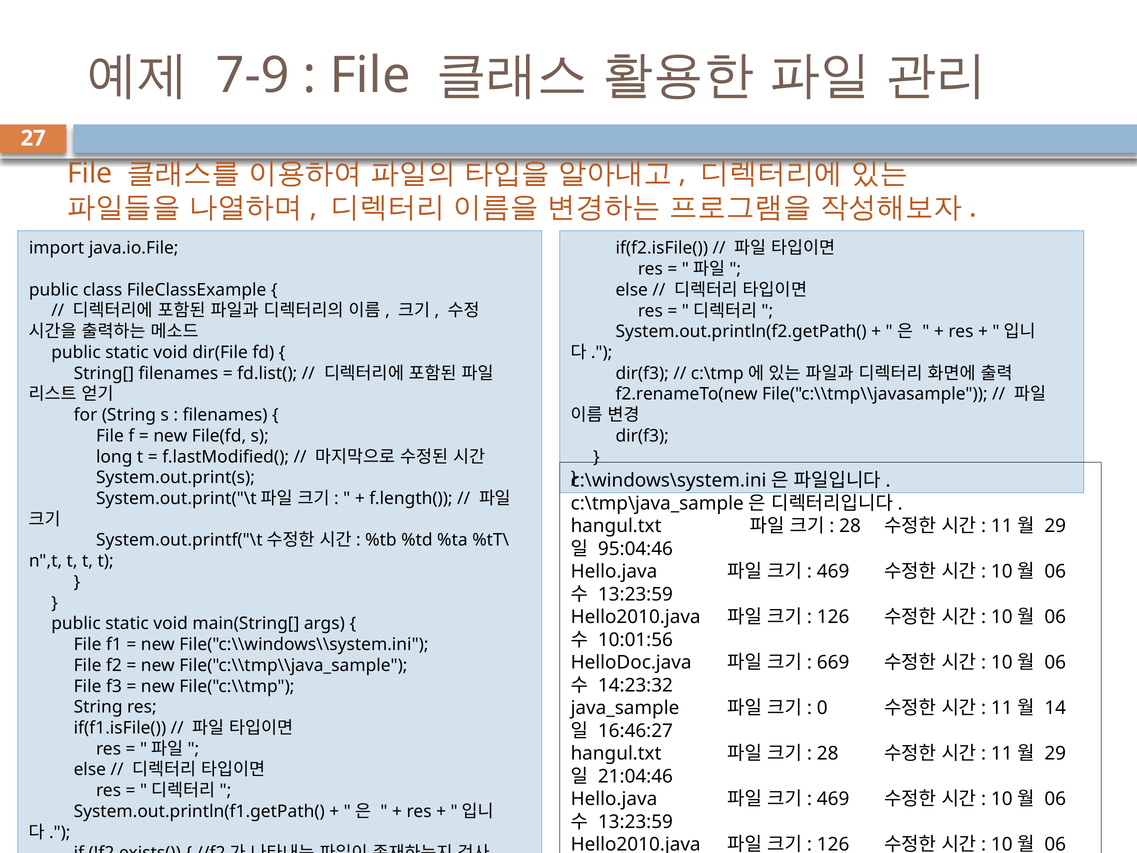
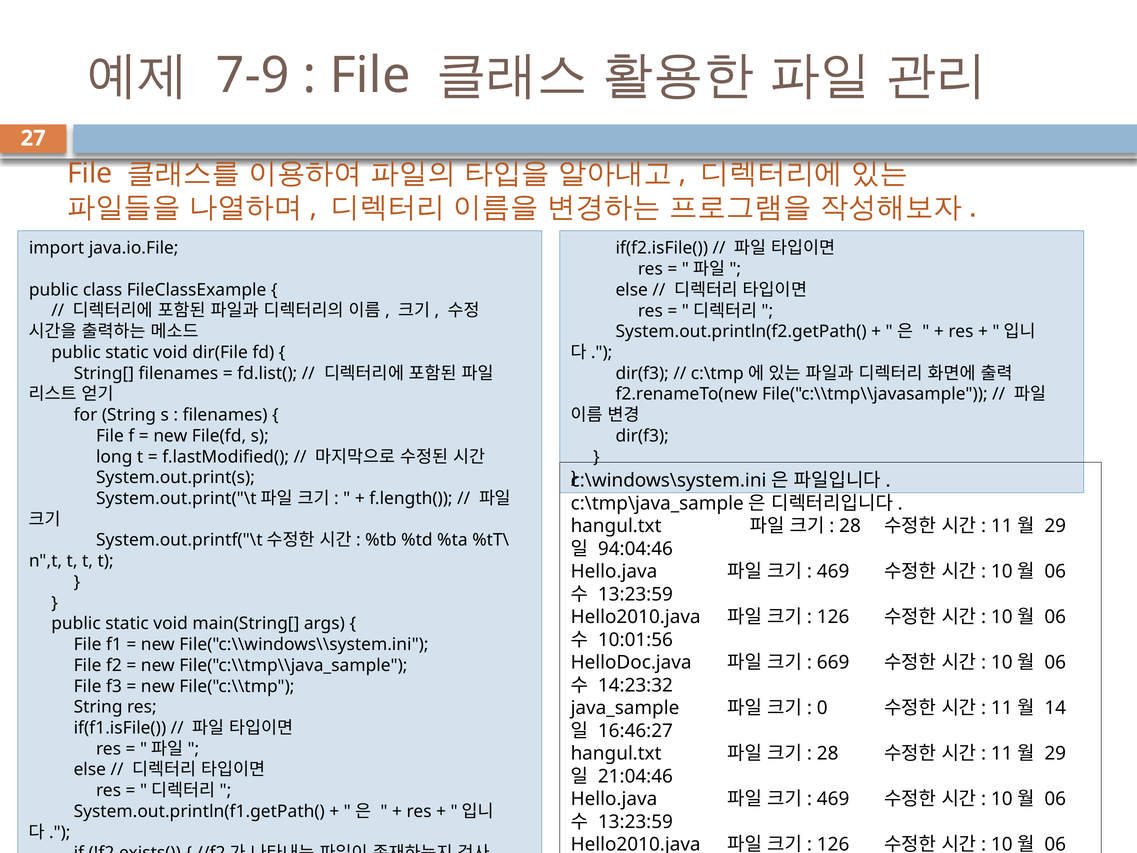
95:04:46: 95:04:46 -> 94:04:46
